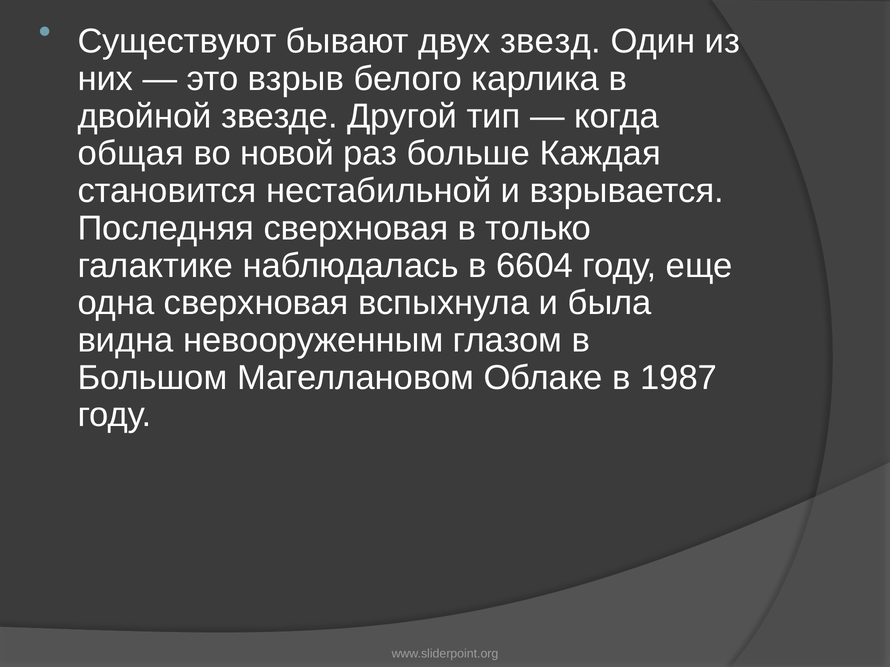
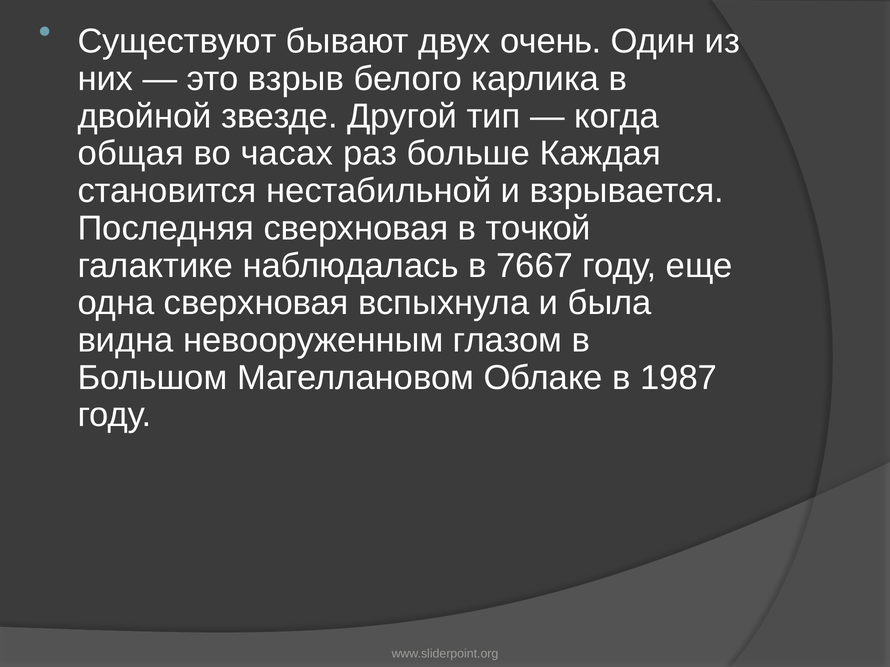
звезд: звезд -> очень
новой: новой -> часах
только: только -> точкой
6604: 6604 -> 7667
